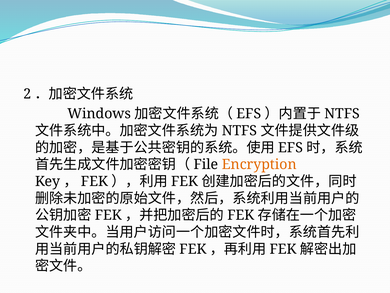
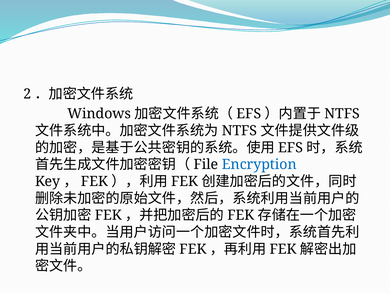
Encryption colour: orange -> blue
